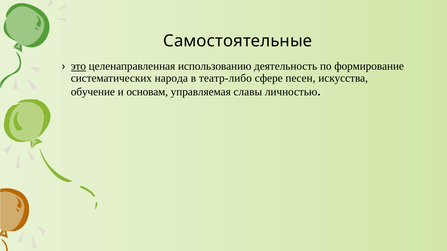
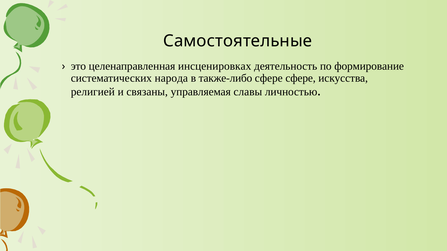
это underline: present -> none
использованию: использованию -> инсценировках
театр-либо: театр-либо -> также-либо
сфере песен: песен -> сфере
обучение: обучение -> религией
основам: основам -> связаны
